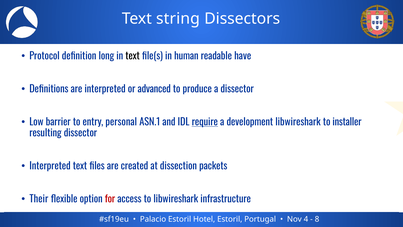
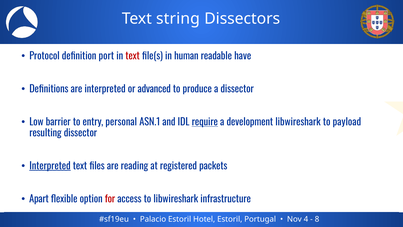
long: long -> port
text at (133, 56) colour: black -> red
installer: installer -> payload
Interpreted at (50, 166) underline: none -> present
created: created -> reading
dissection: dissection -> registered
Their: Their -> Apart
